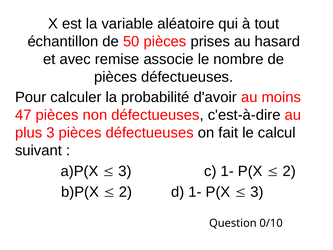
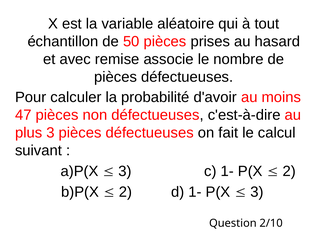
0/10: 0/10 -> 2/10
